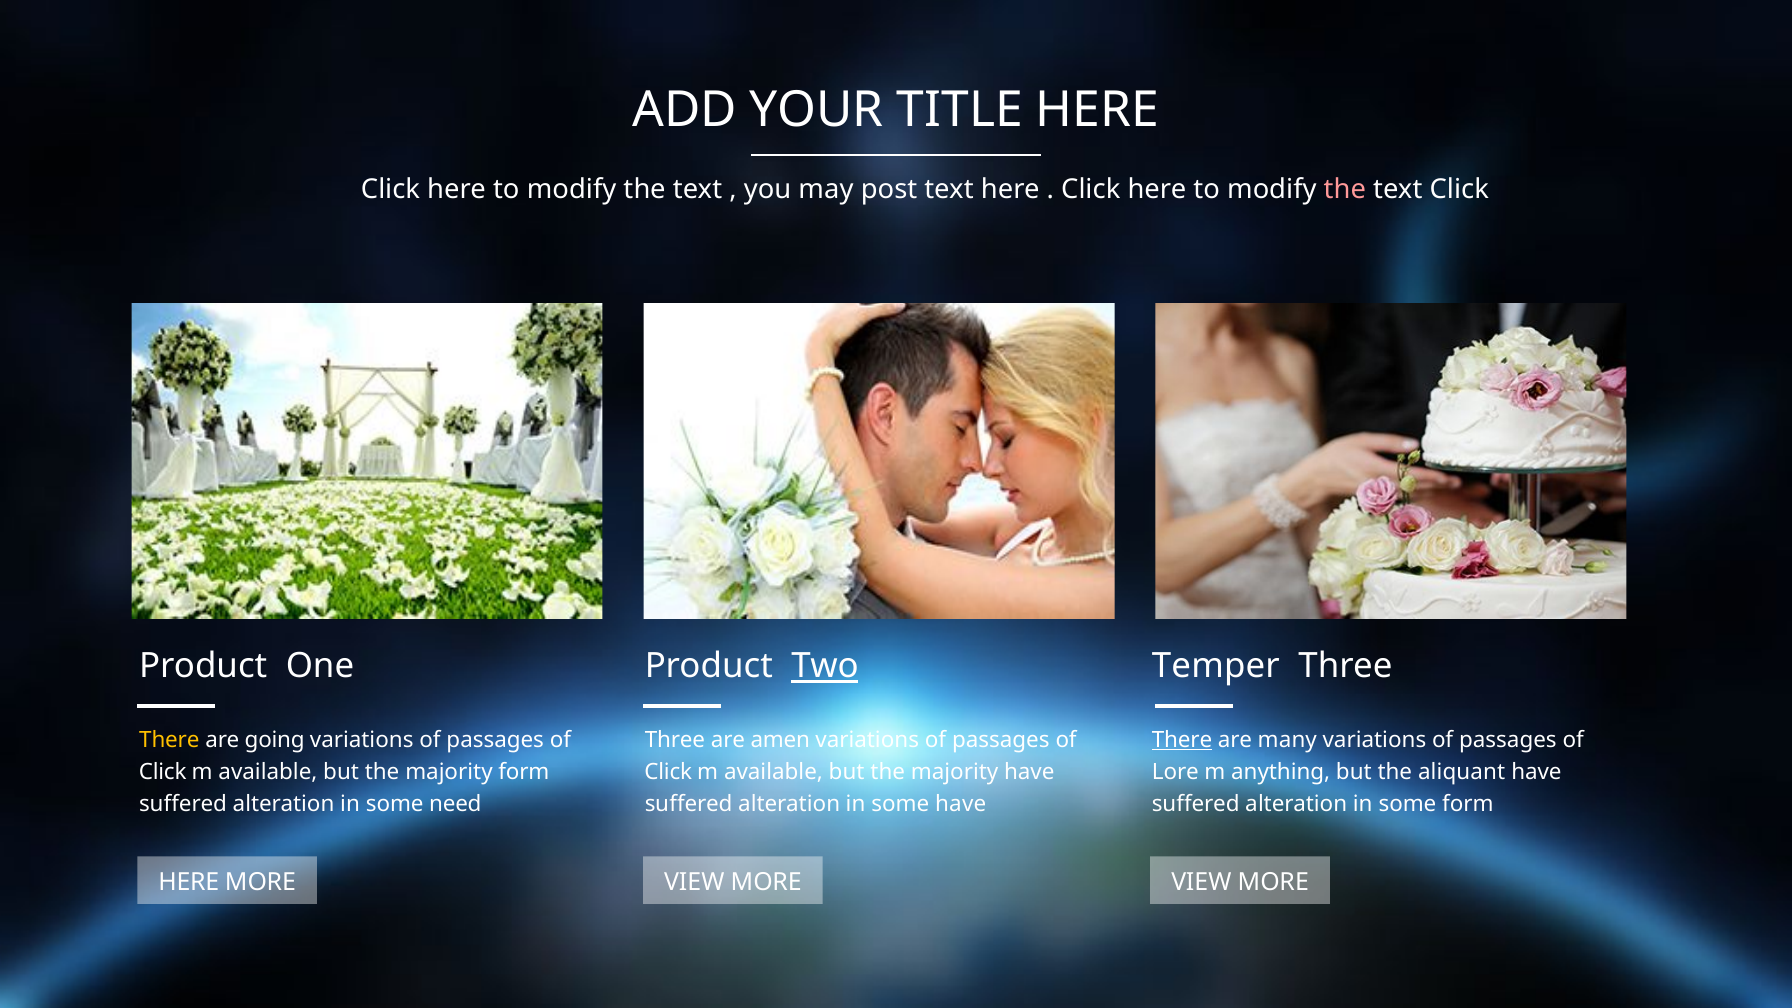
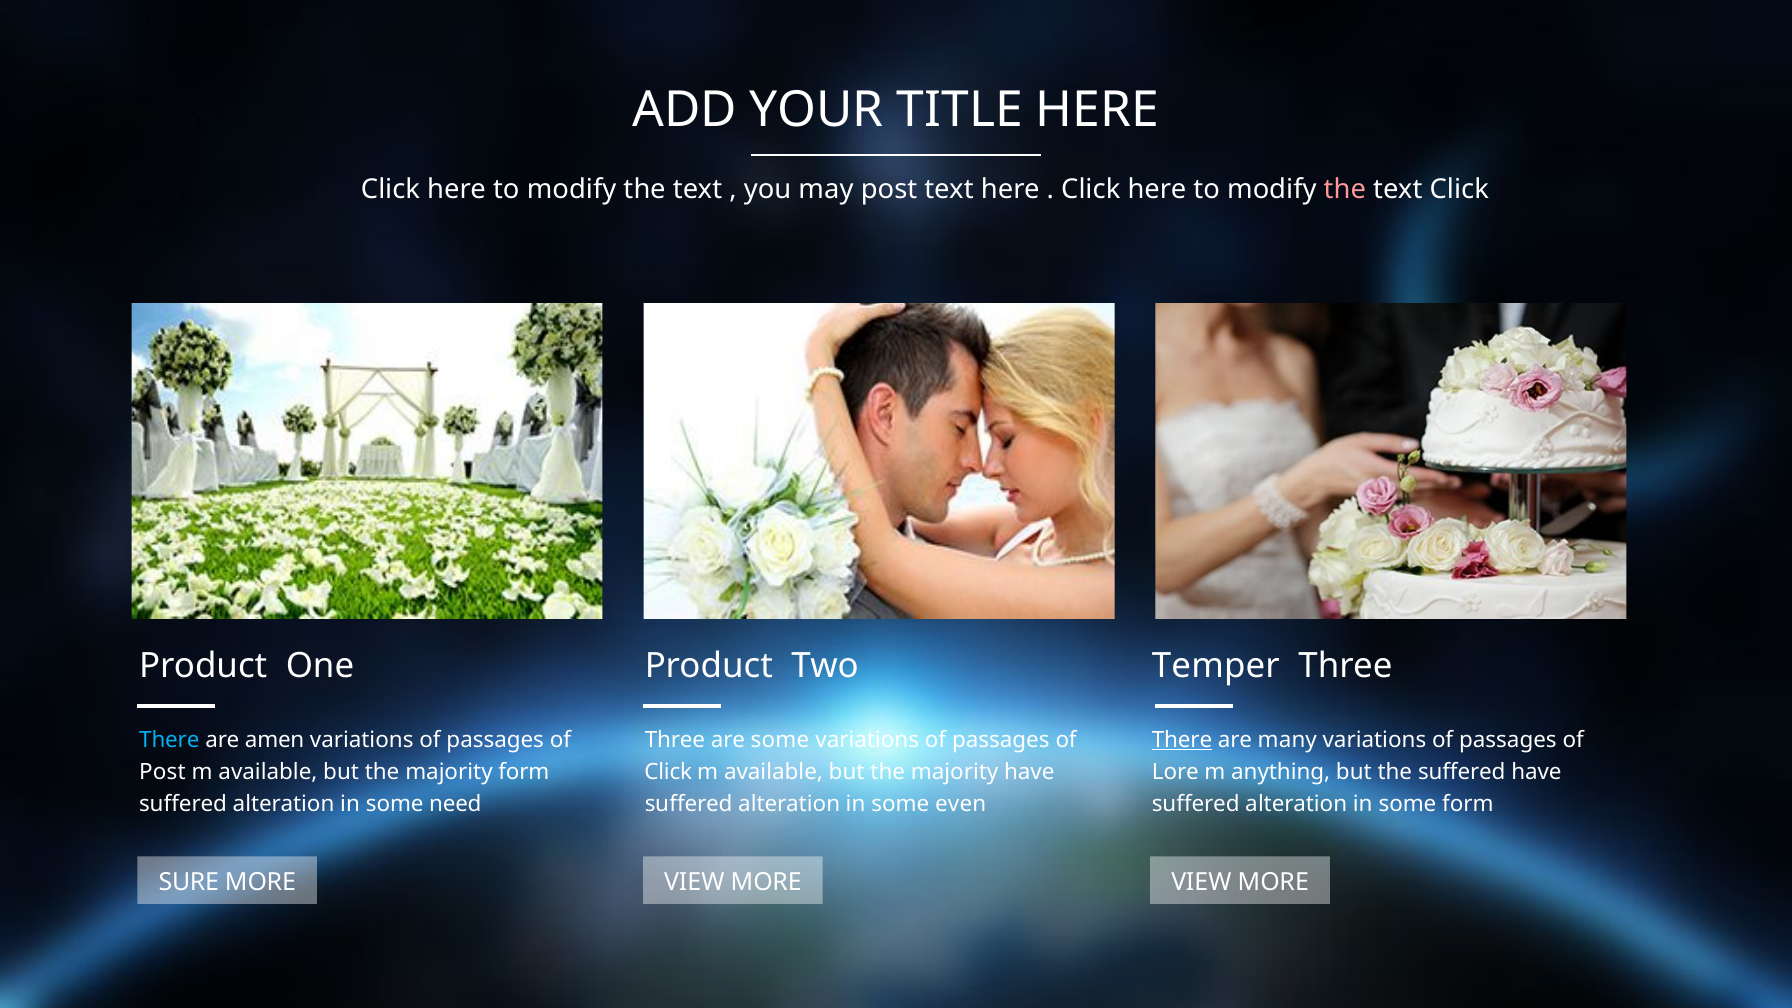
Two underline: present -> none
There at (169, 740) colour: yellow -> light blue
going: going -> amen
are amen: amen -> some
Click at (163, 772): Click -> Post
the aliquant: aliquant -> suffered
some have: have -> even
HERE at (189, 882): HERE -> SURE
